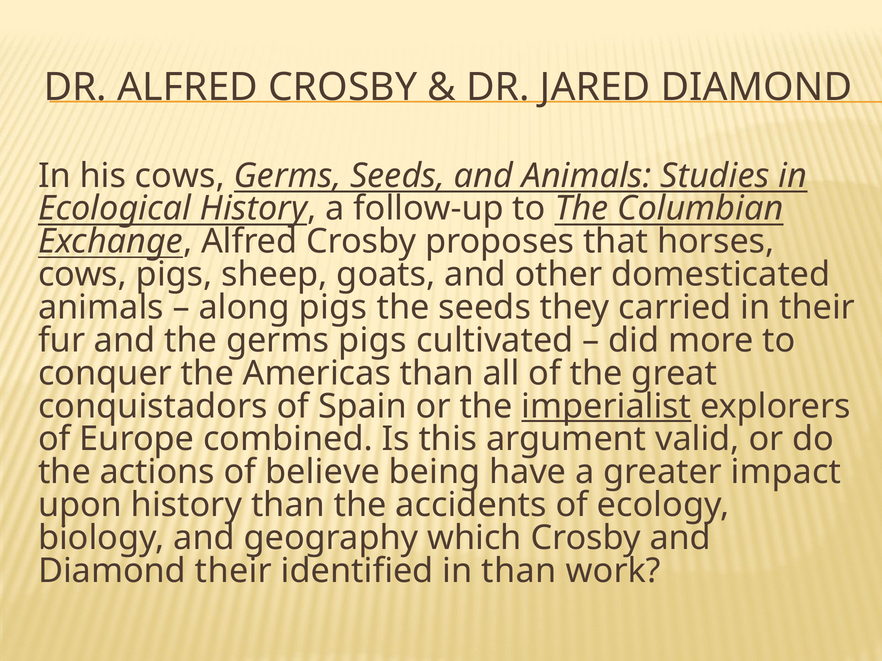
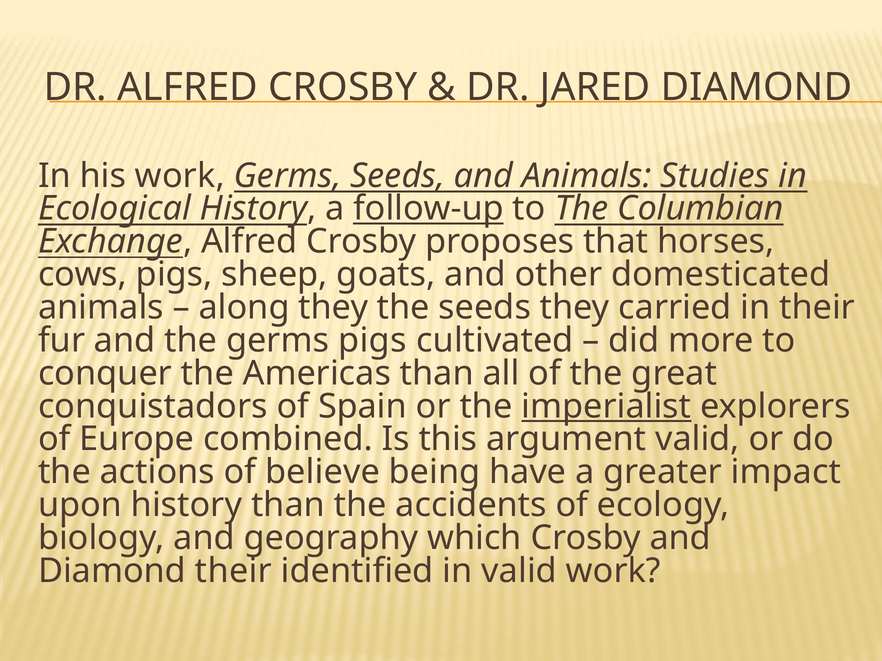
his cows: cows -> work
follow-up underline: none -> present
along pigs: pigs -> they
in than: than -> valid
